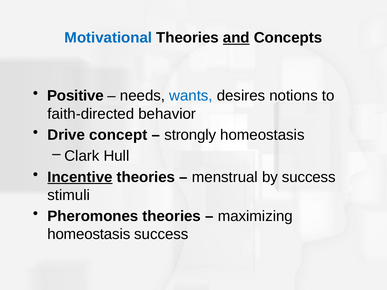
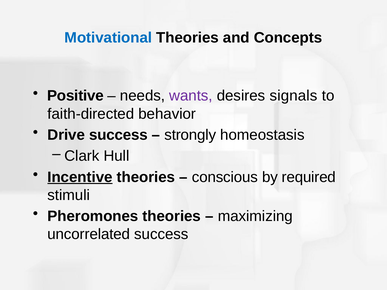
and underline: present -> none
wants colour: blue -> purple
notions: notions -> signals
Drive concept: concept -> success
menstrual: menstrual -> conscious
by success: success -> required
homeostasis at (89, 234): homeostasis -> uncorrelated
